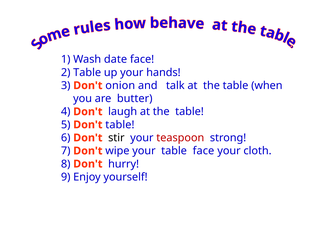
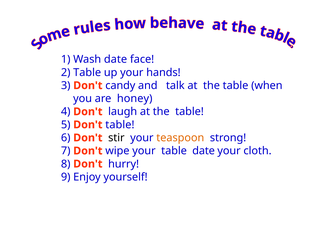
onion: onion -> candy
butter: butter -> honey
teaspoon colour: red -> orange
table face: face -> date
